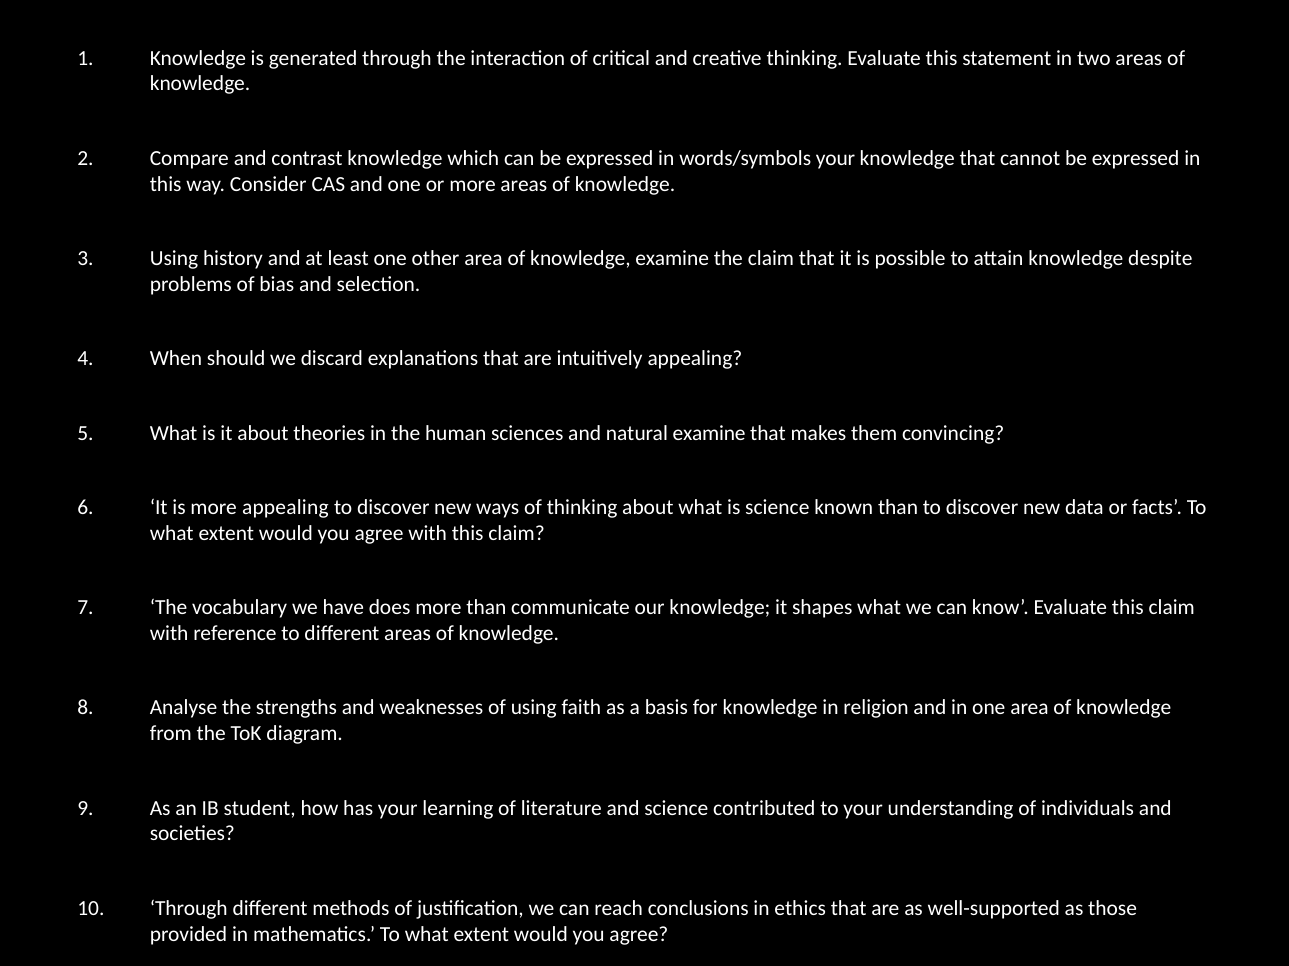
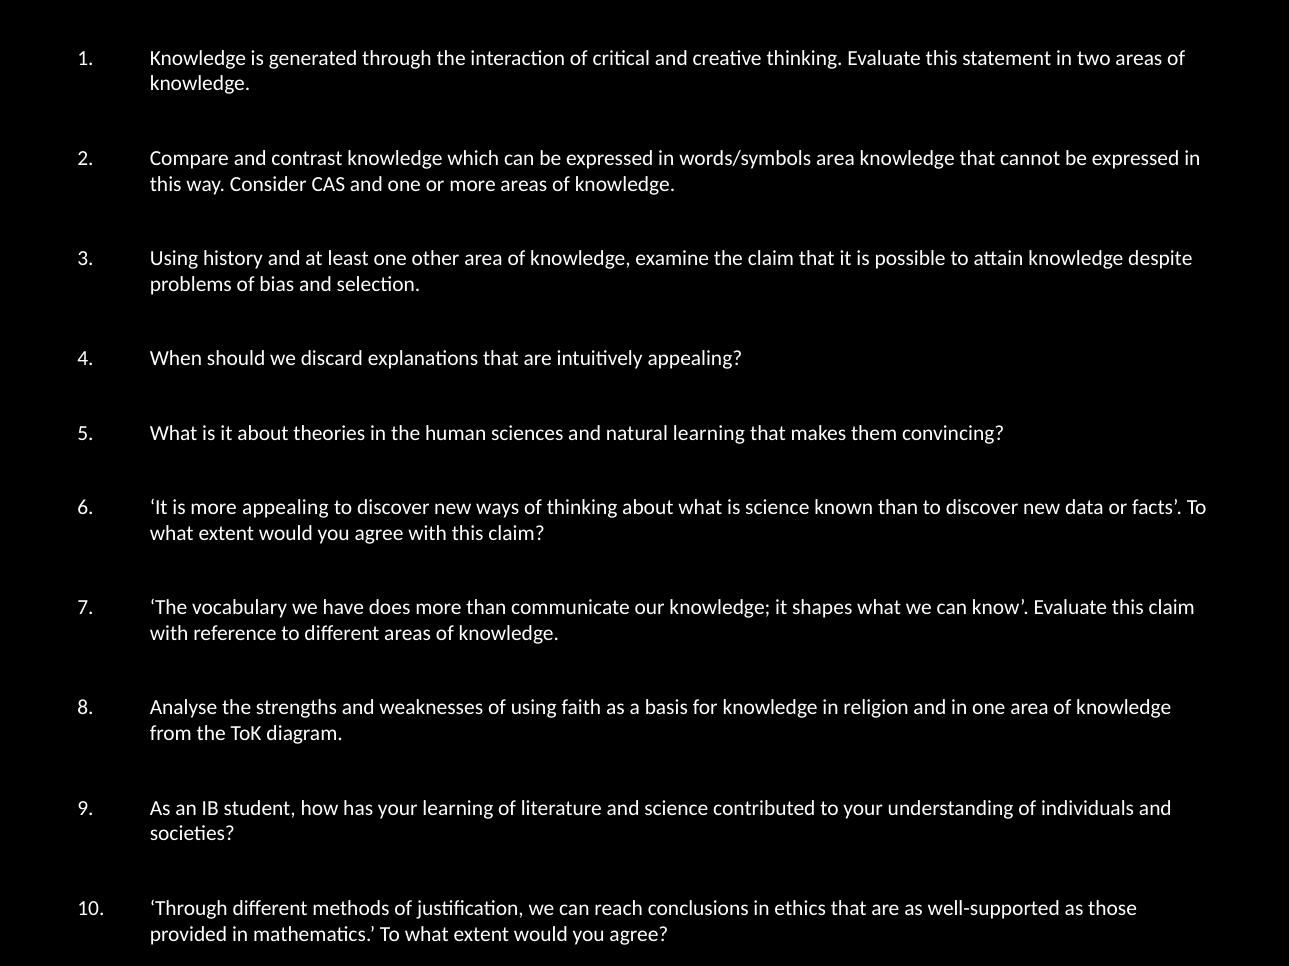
words/symbols your: your -> area
natural examine: examine -> learning
